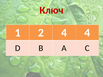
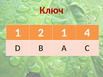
2 4: 4 -> 1
